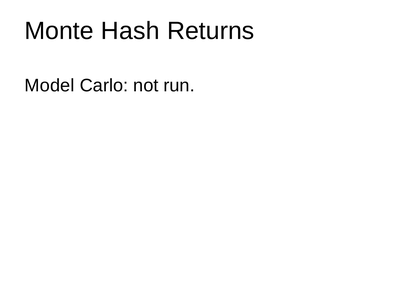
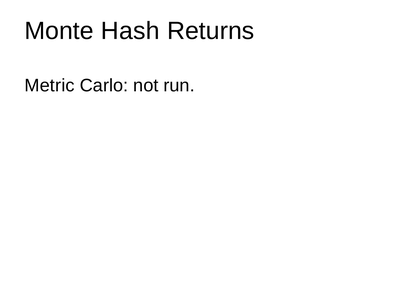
Model: Model -> Metric
